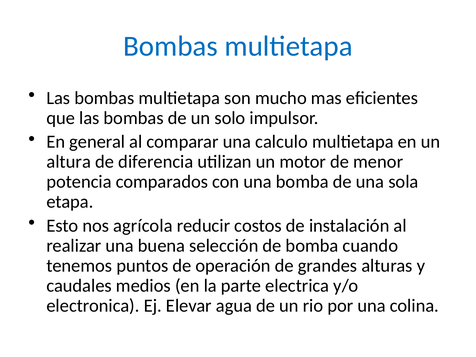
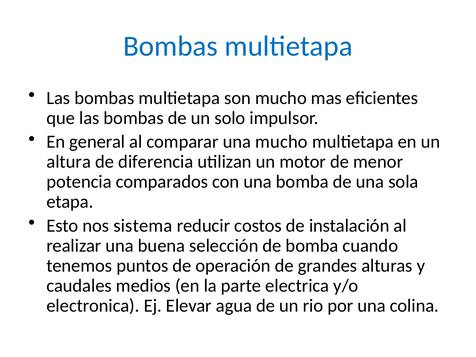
una calculo: calculo -> mucho
agrícola: agrícola -> sistema
